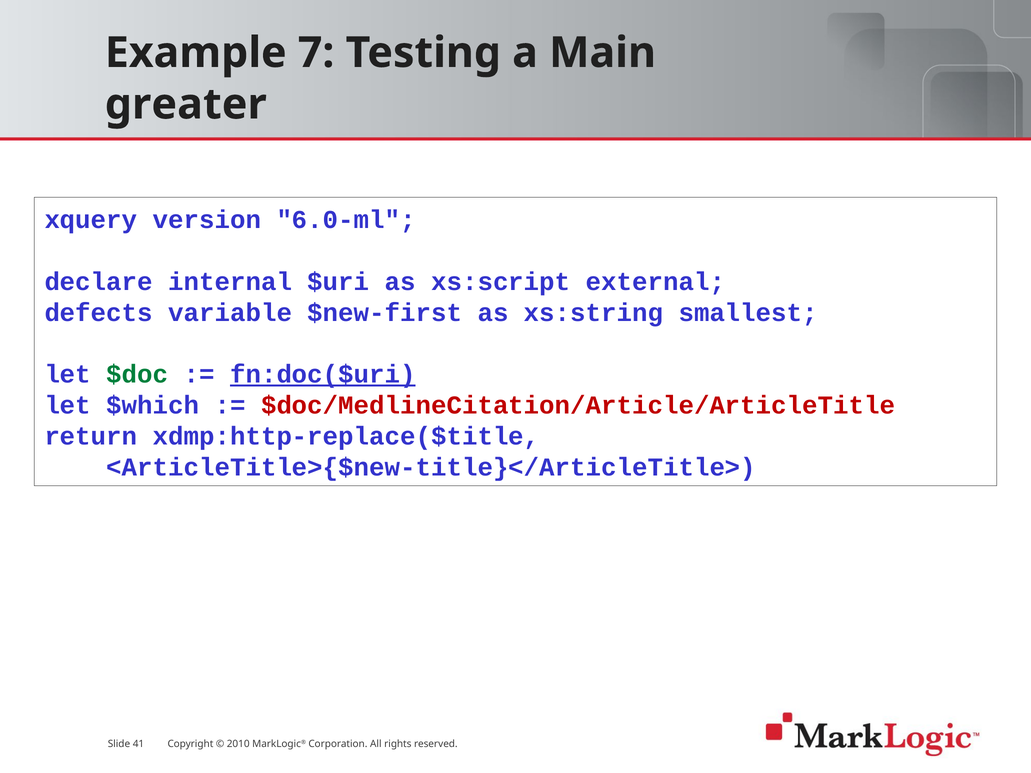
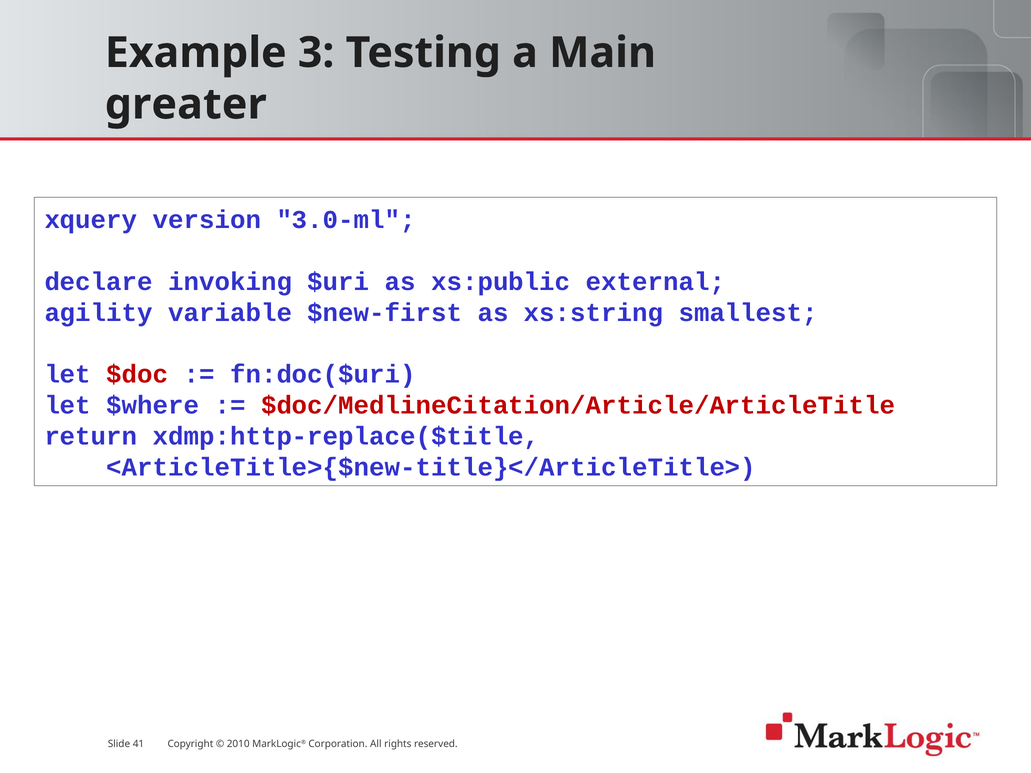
7: 7 -> 3
6.0-ml: 6.0-ml -> 3.0-ml
internal: internal -> invoking
xs:script: xs:script -> xs:public
defects: defects -> agility
$doc colour: green -> red
fn:doc($uri underline: present -> none
$which: $which -> $where
